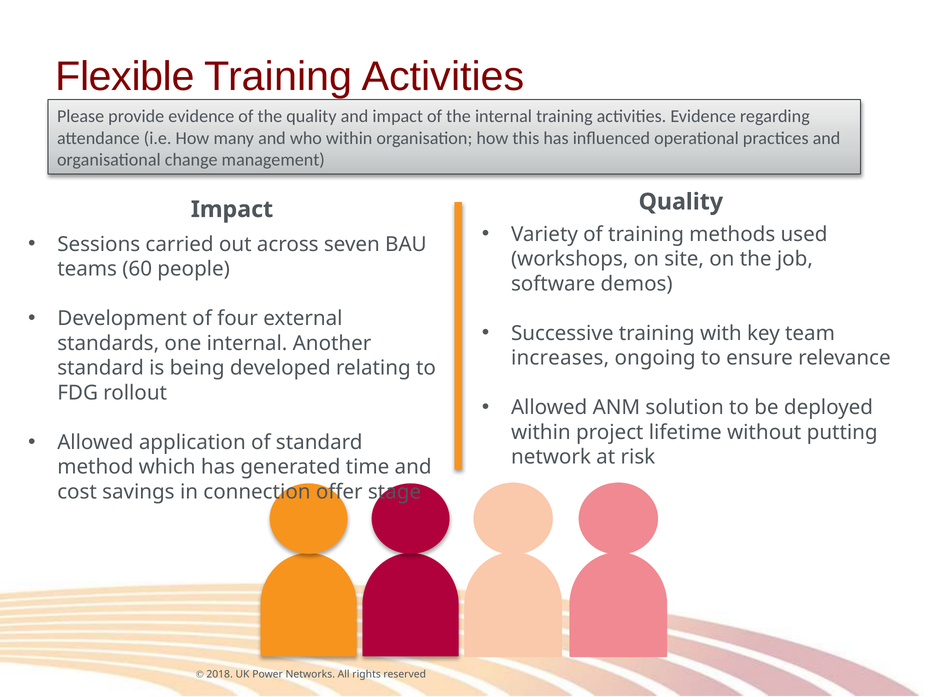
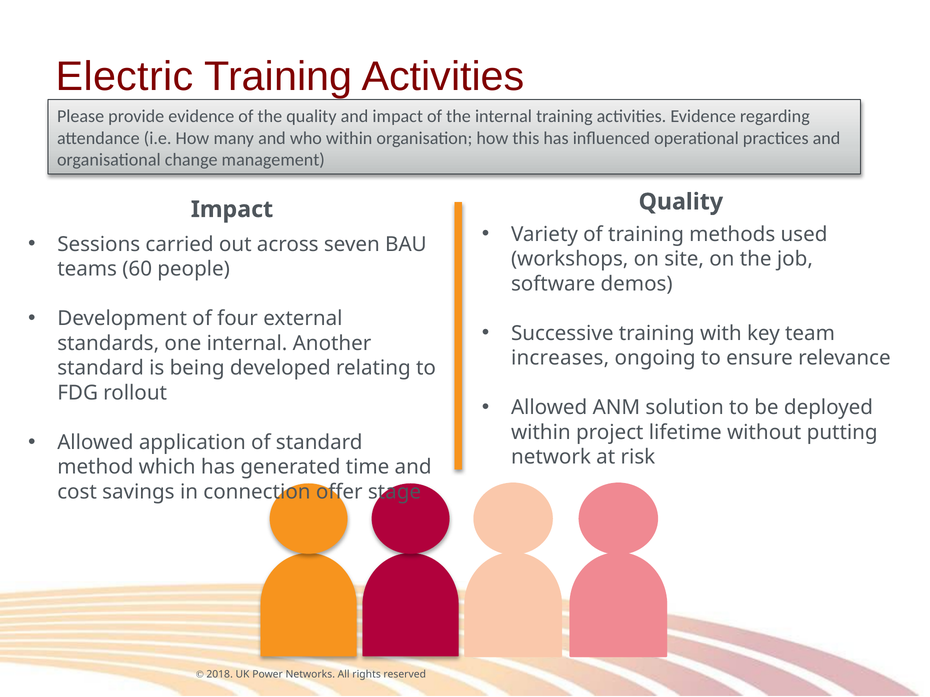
Flexible: Flexible -> Electric
